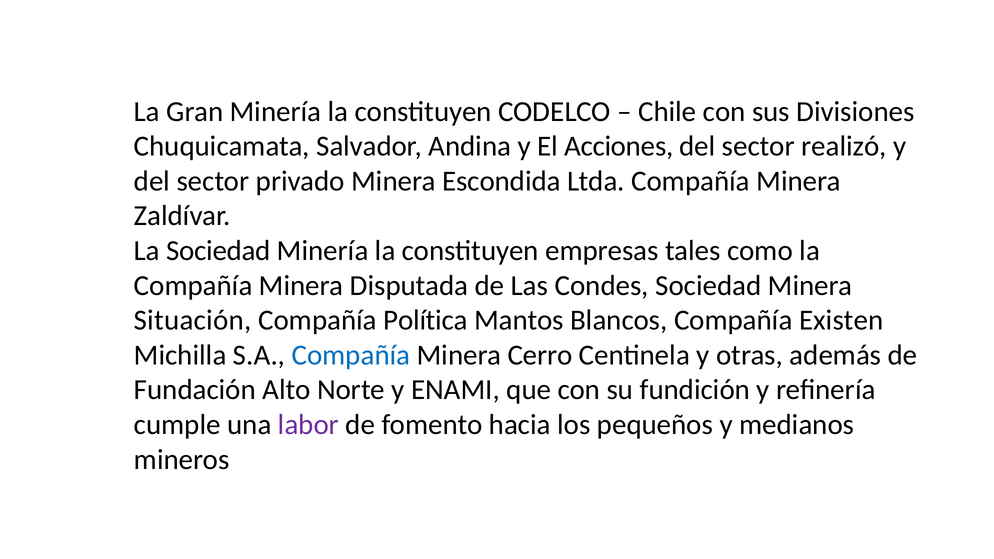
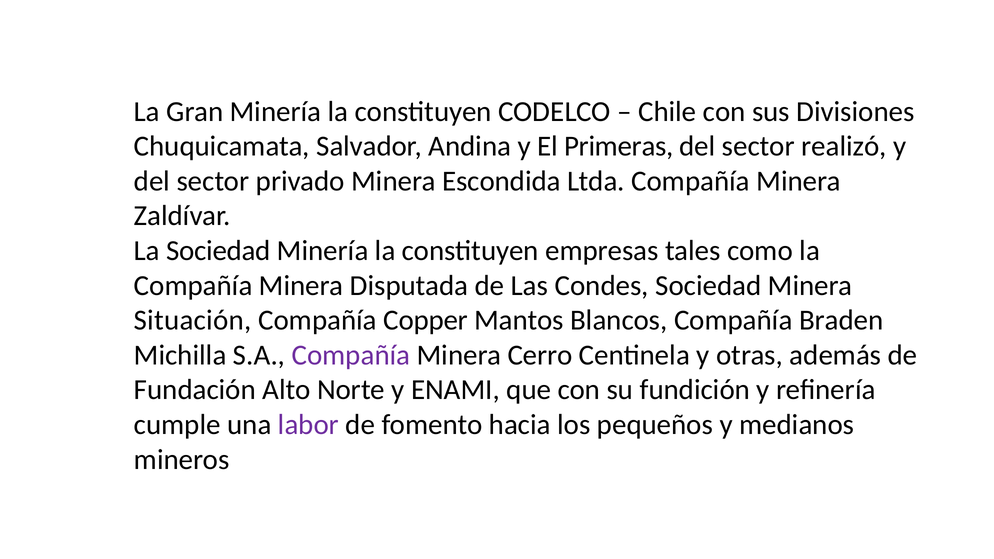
Acciones: Acciones -> Primeras
Política: Política -> Copper
Existen: Existen -> Braden
Compañía at (351, 355) colour: blue -> purple
